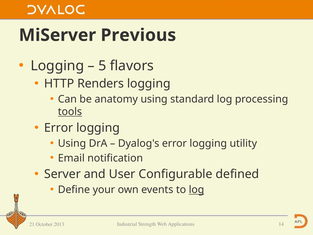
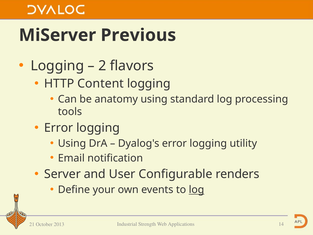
5: 5 -> 2
Renders: Renders -> Content
tools underline: present -> none
defined: defined -> renders
